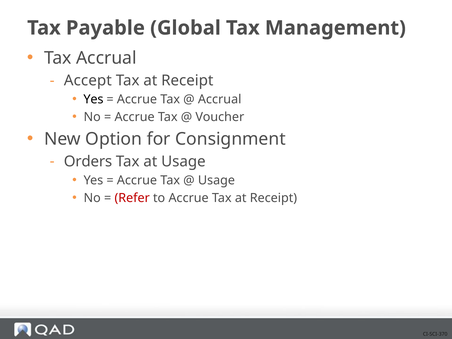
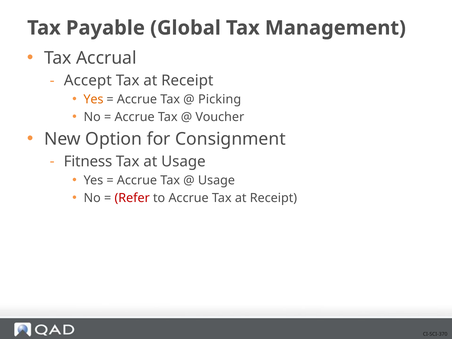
Yes at (93, 99) colour: black -> orange
Accrual at (220, 99): Accrual -> Picking
Orders: Orders -> Fitness
